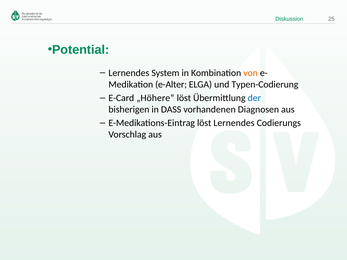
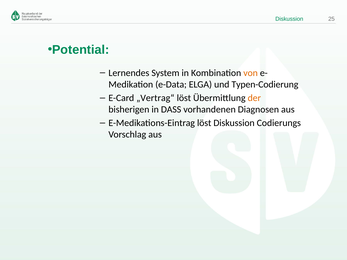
e-Alter: e-Alter -> e-Data
„Höhere“: „Höhere“ -> „Vertrag“
der colour: blue -> orange
löst Lernendes: Lernendes -> Diskussion
